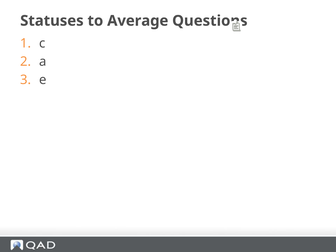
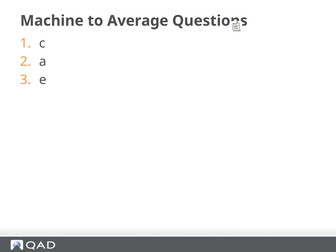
Statuses: Statuses -> Machine
